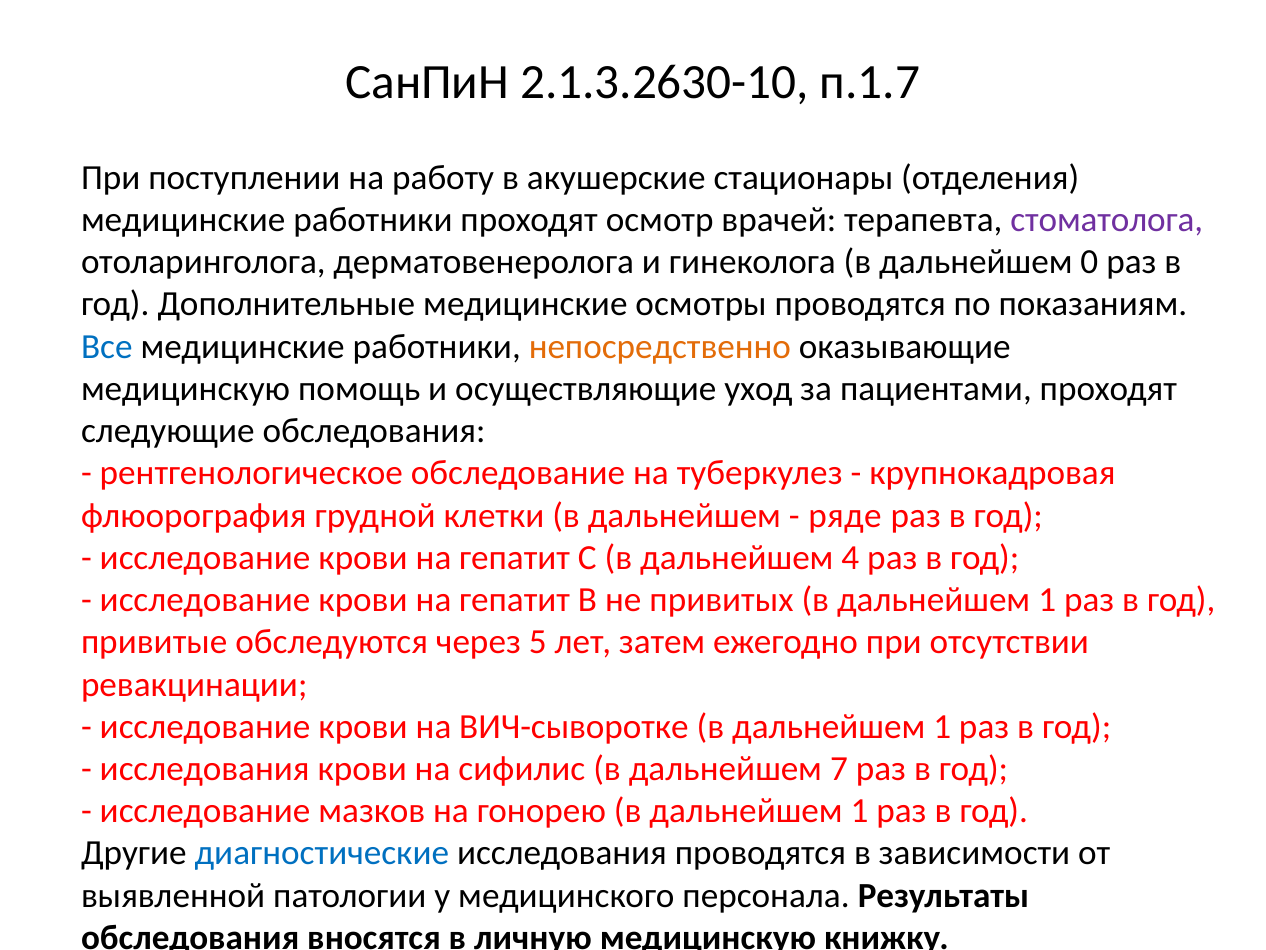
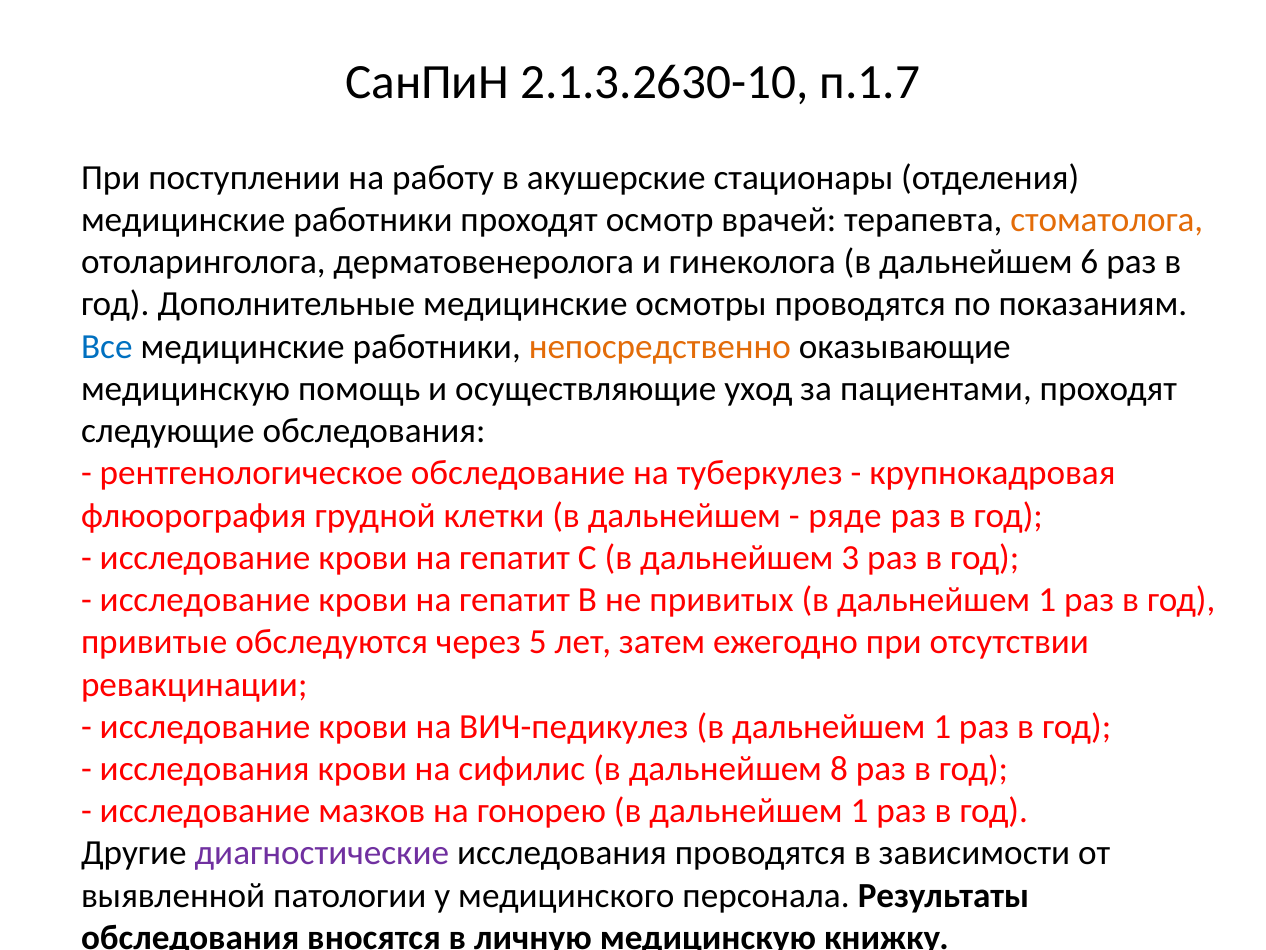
стоматолога colour: purple -> orange
0: 0 -> 6
4: 4 -> 3
ВИЧ-сыворотке: ВИЧ-сыворотке -> ВИЧ-педикулез
7: 7 -> 8
диагностические colour: blue -> purple
